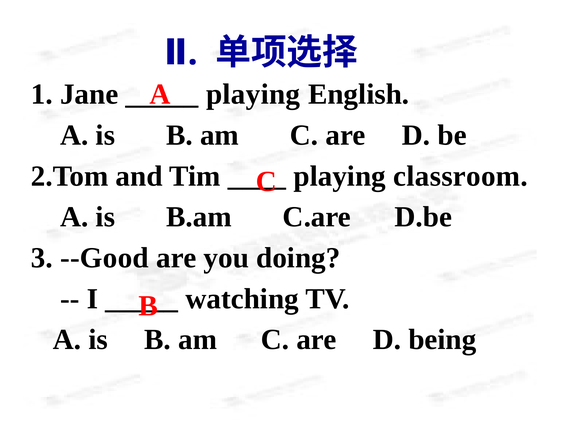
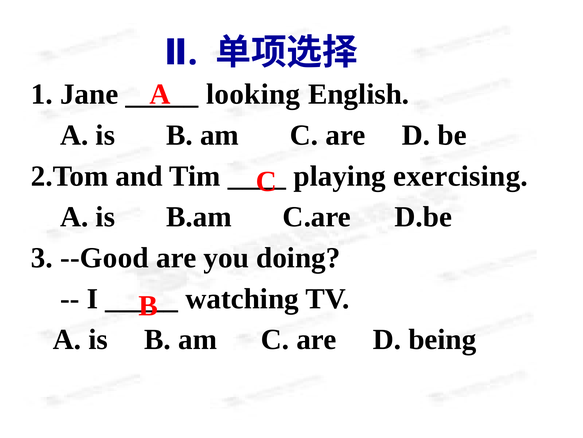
playing at (253, 94): playing -> looking
classroom: classroom -> exercising
